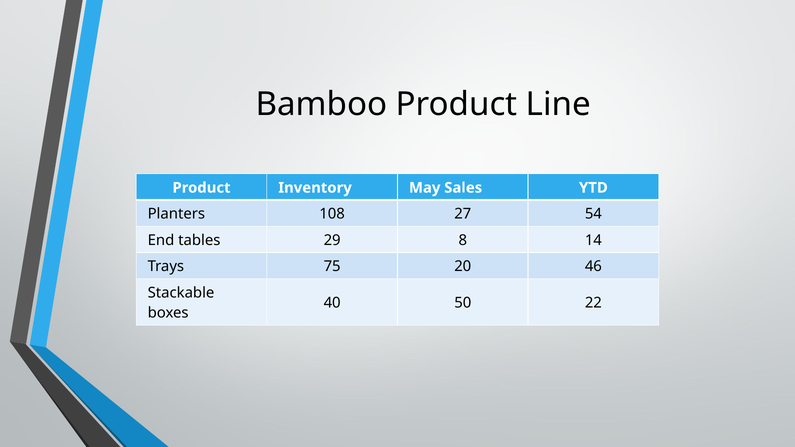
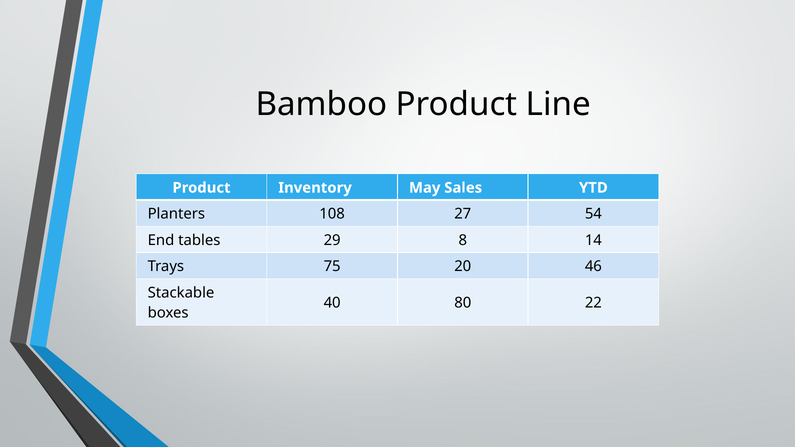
50: 50 -> 80
